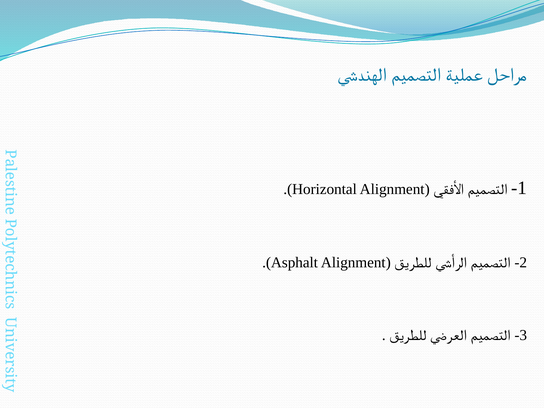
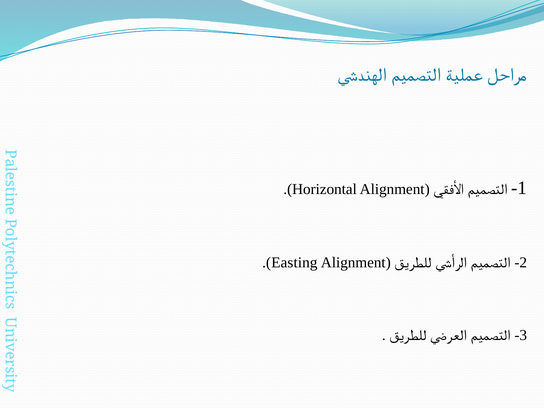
Asphalt: Asphalt -> Easting
